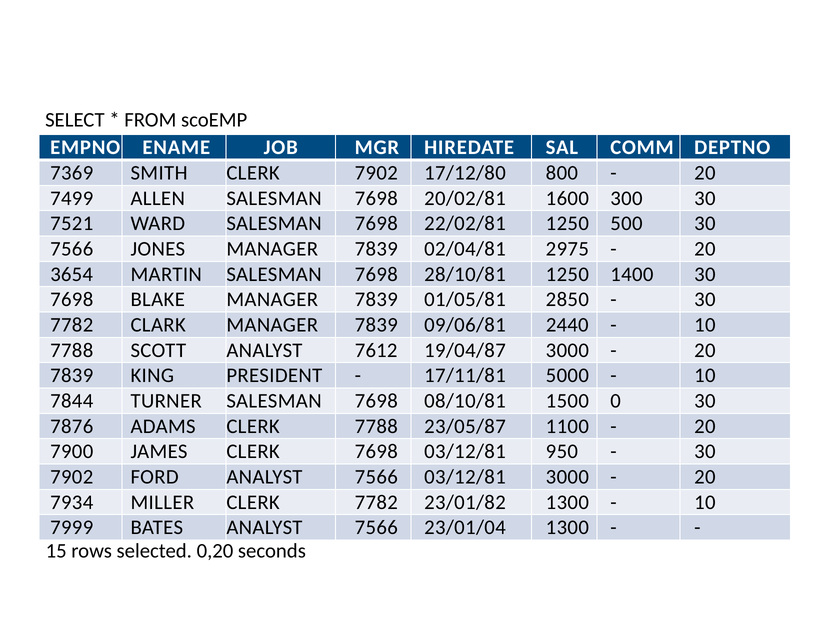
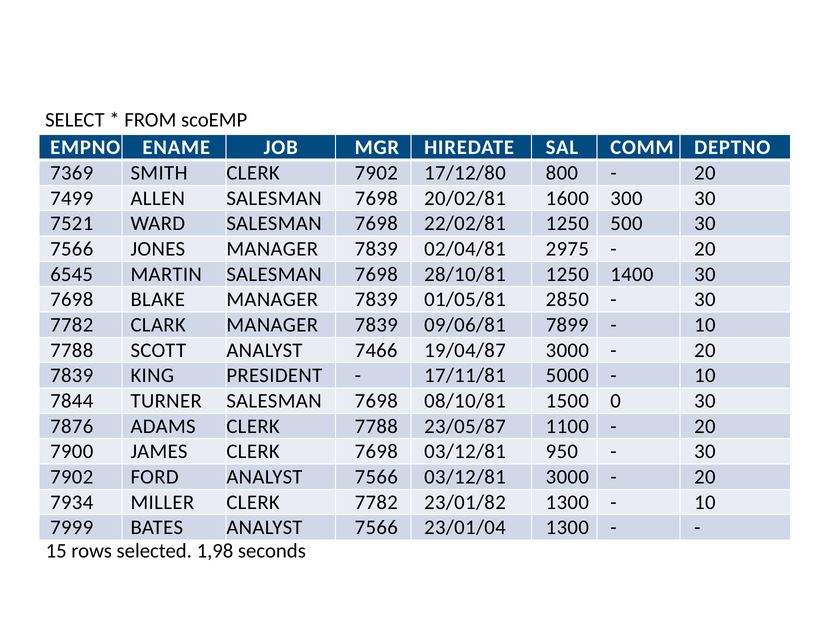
3654: 3654 -> 6545
2440: 2440 -> 7899
7612: 7612 -> 7466
0,20: 0,20 -> 1,98
